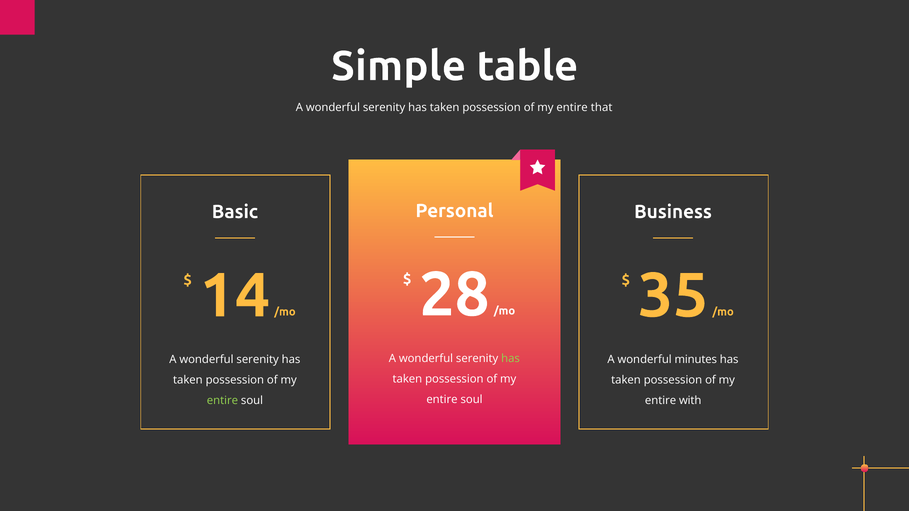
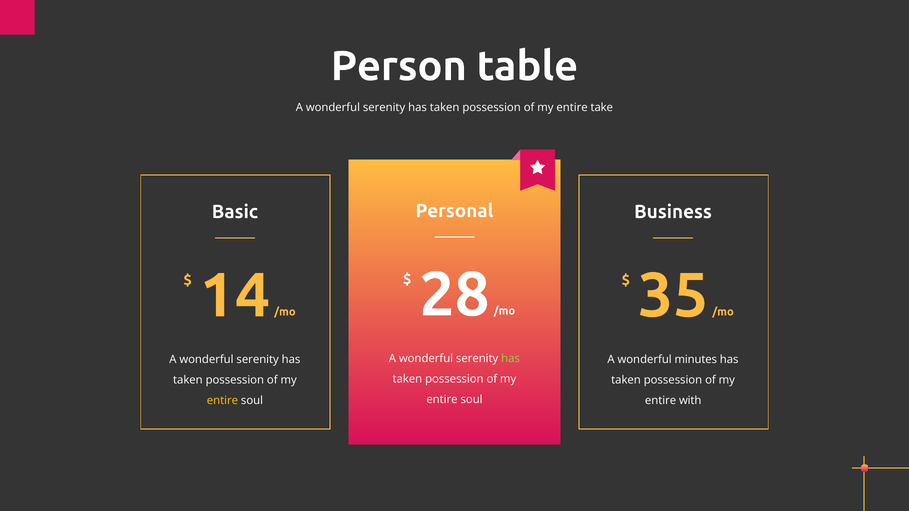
Simple: Simple -> Person
that: that -> take
entire at (222, 401) colour: light green -> yellow
